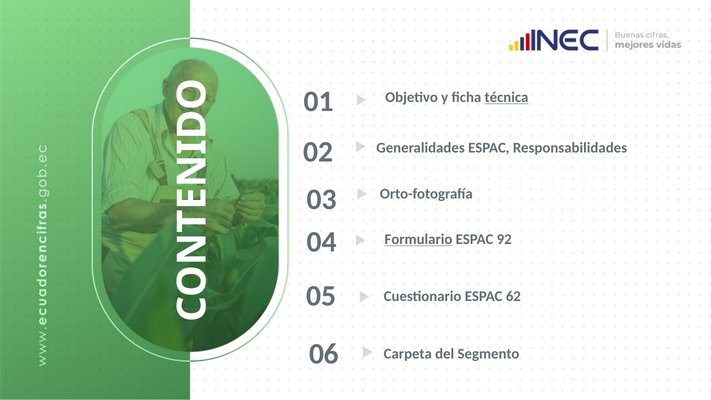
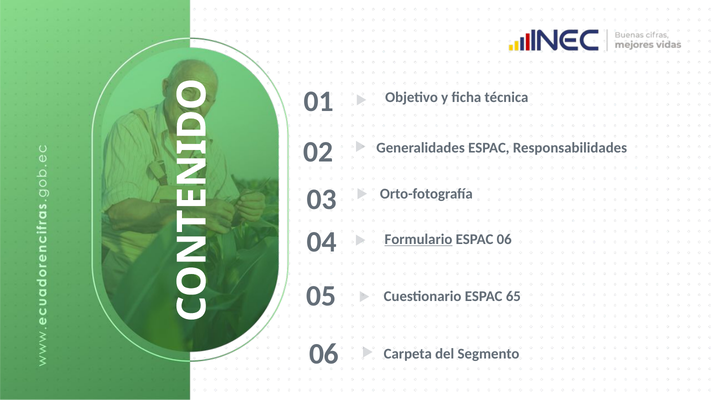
técnica underline: present -> none
ESPAC 92: 92 -> 06
62: 62 -> 65
